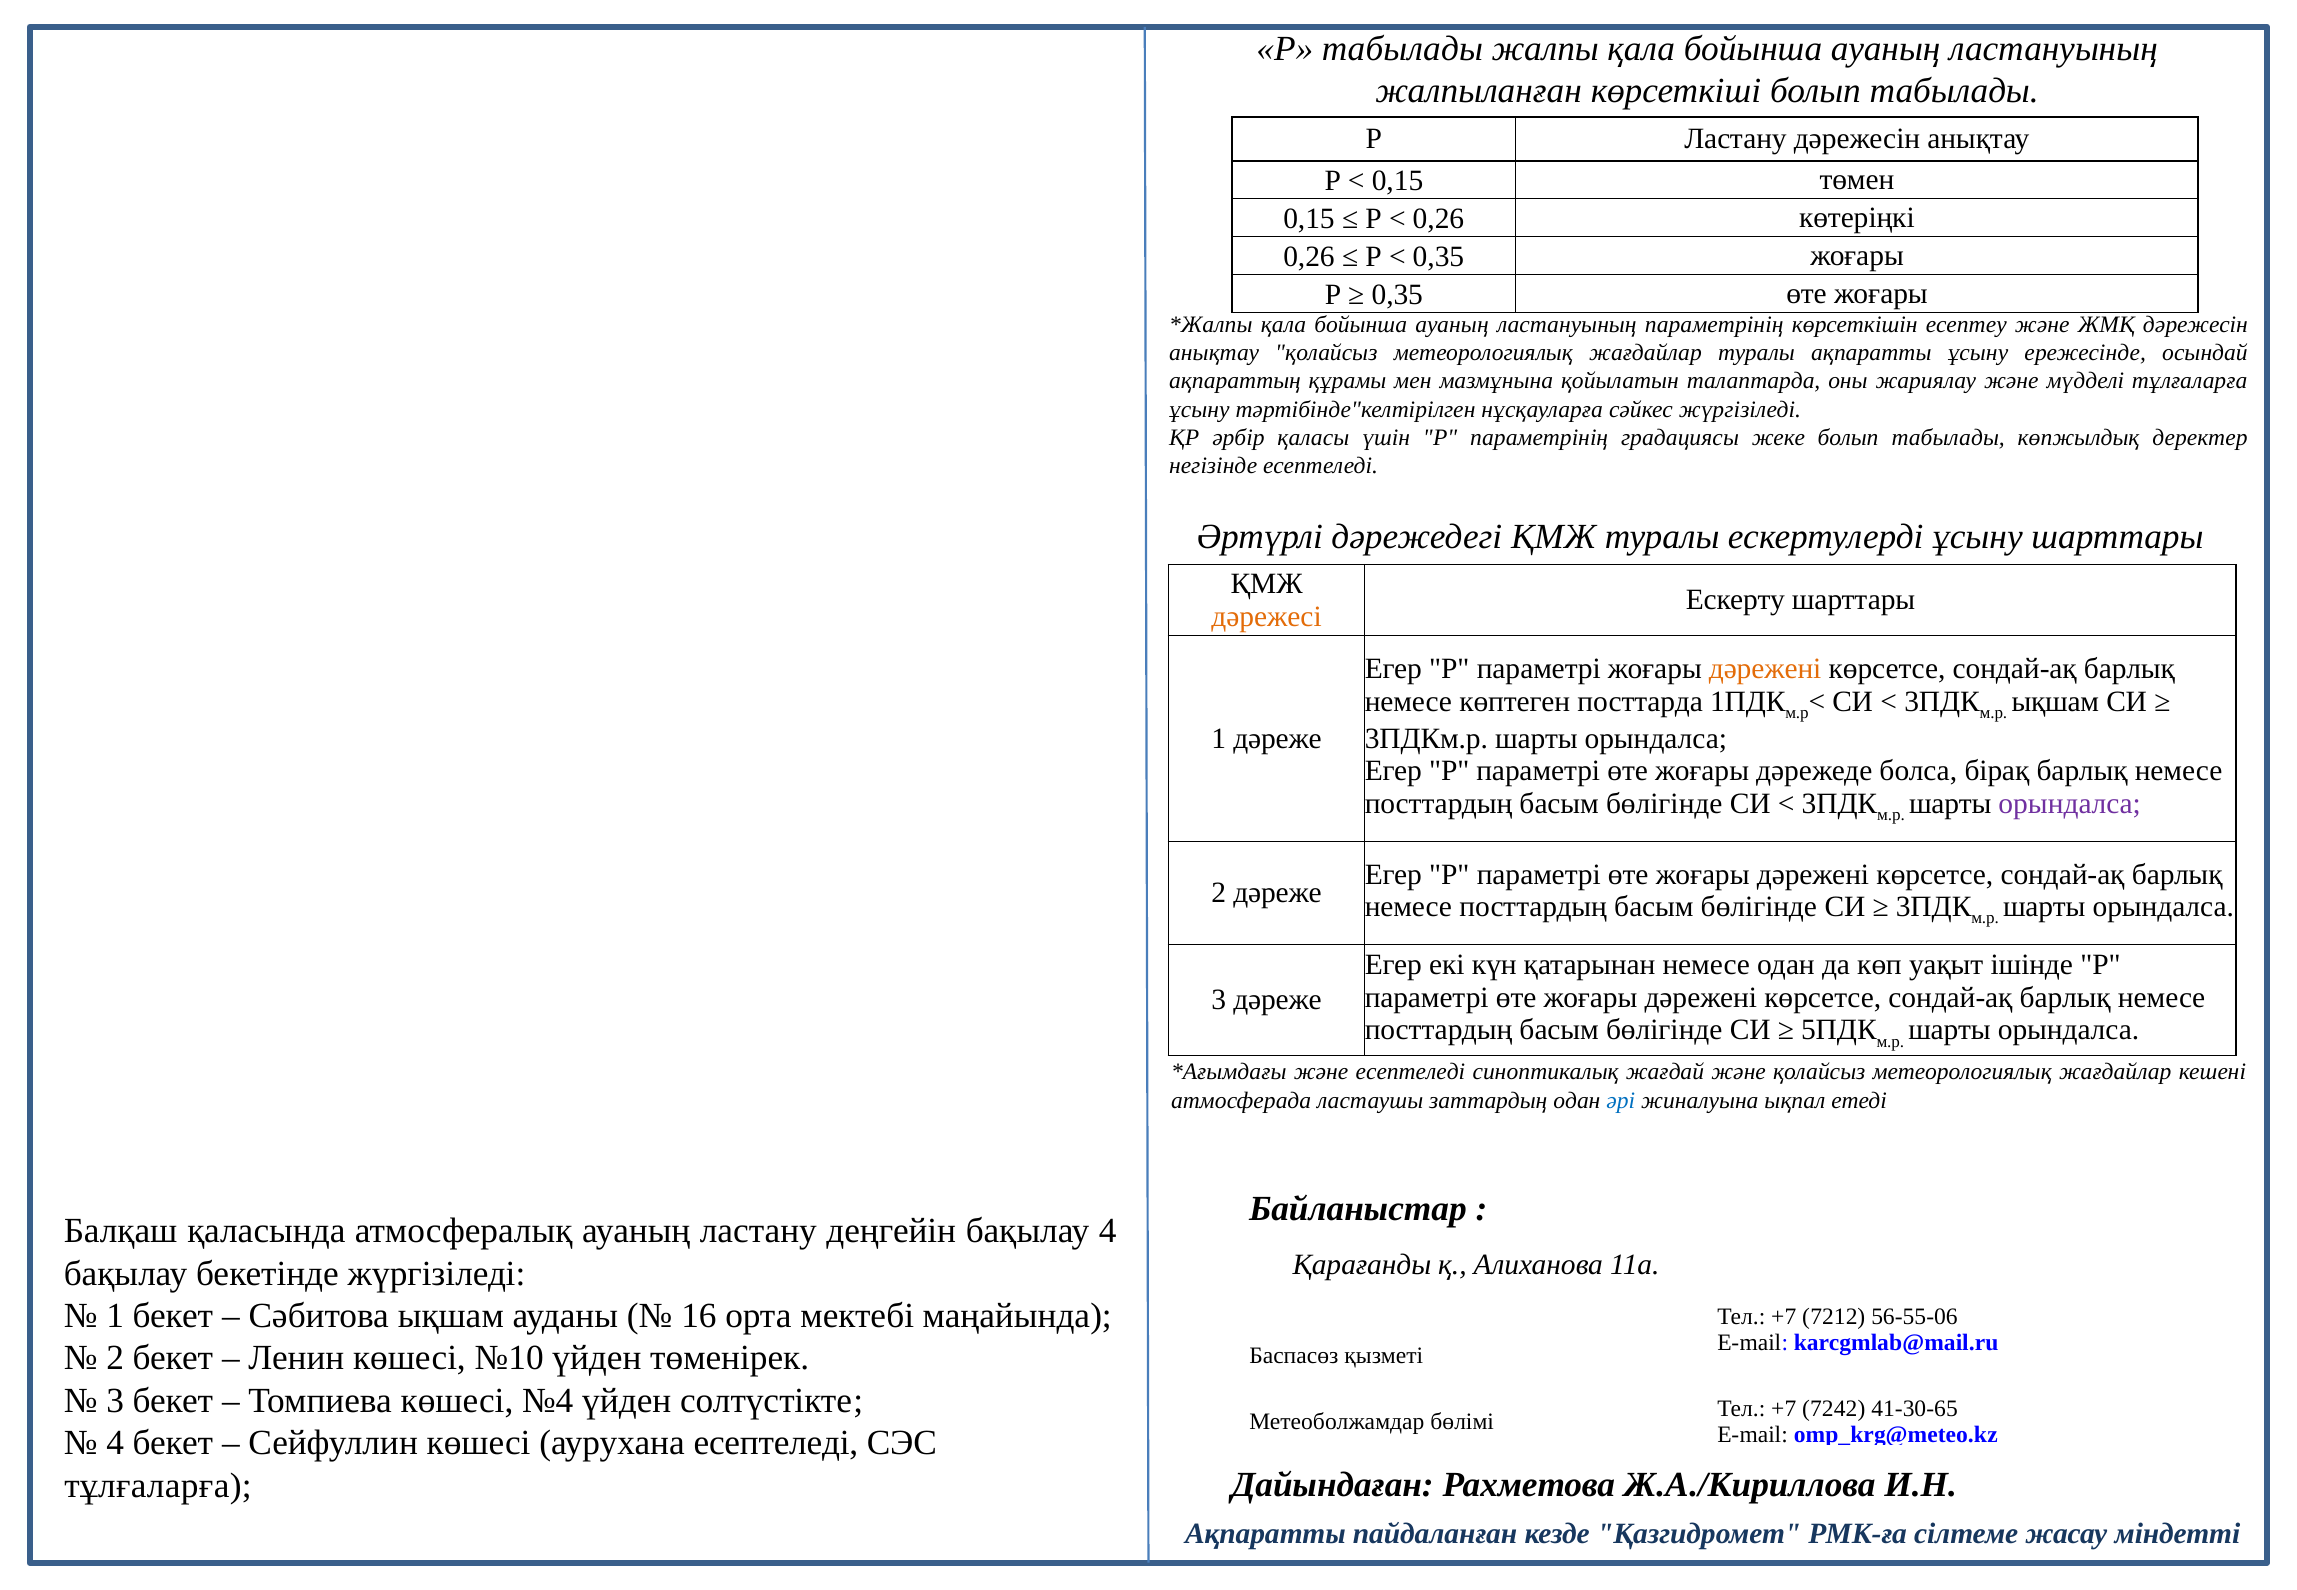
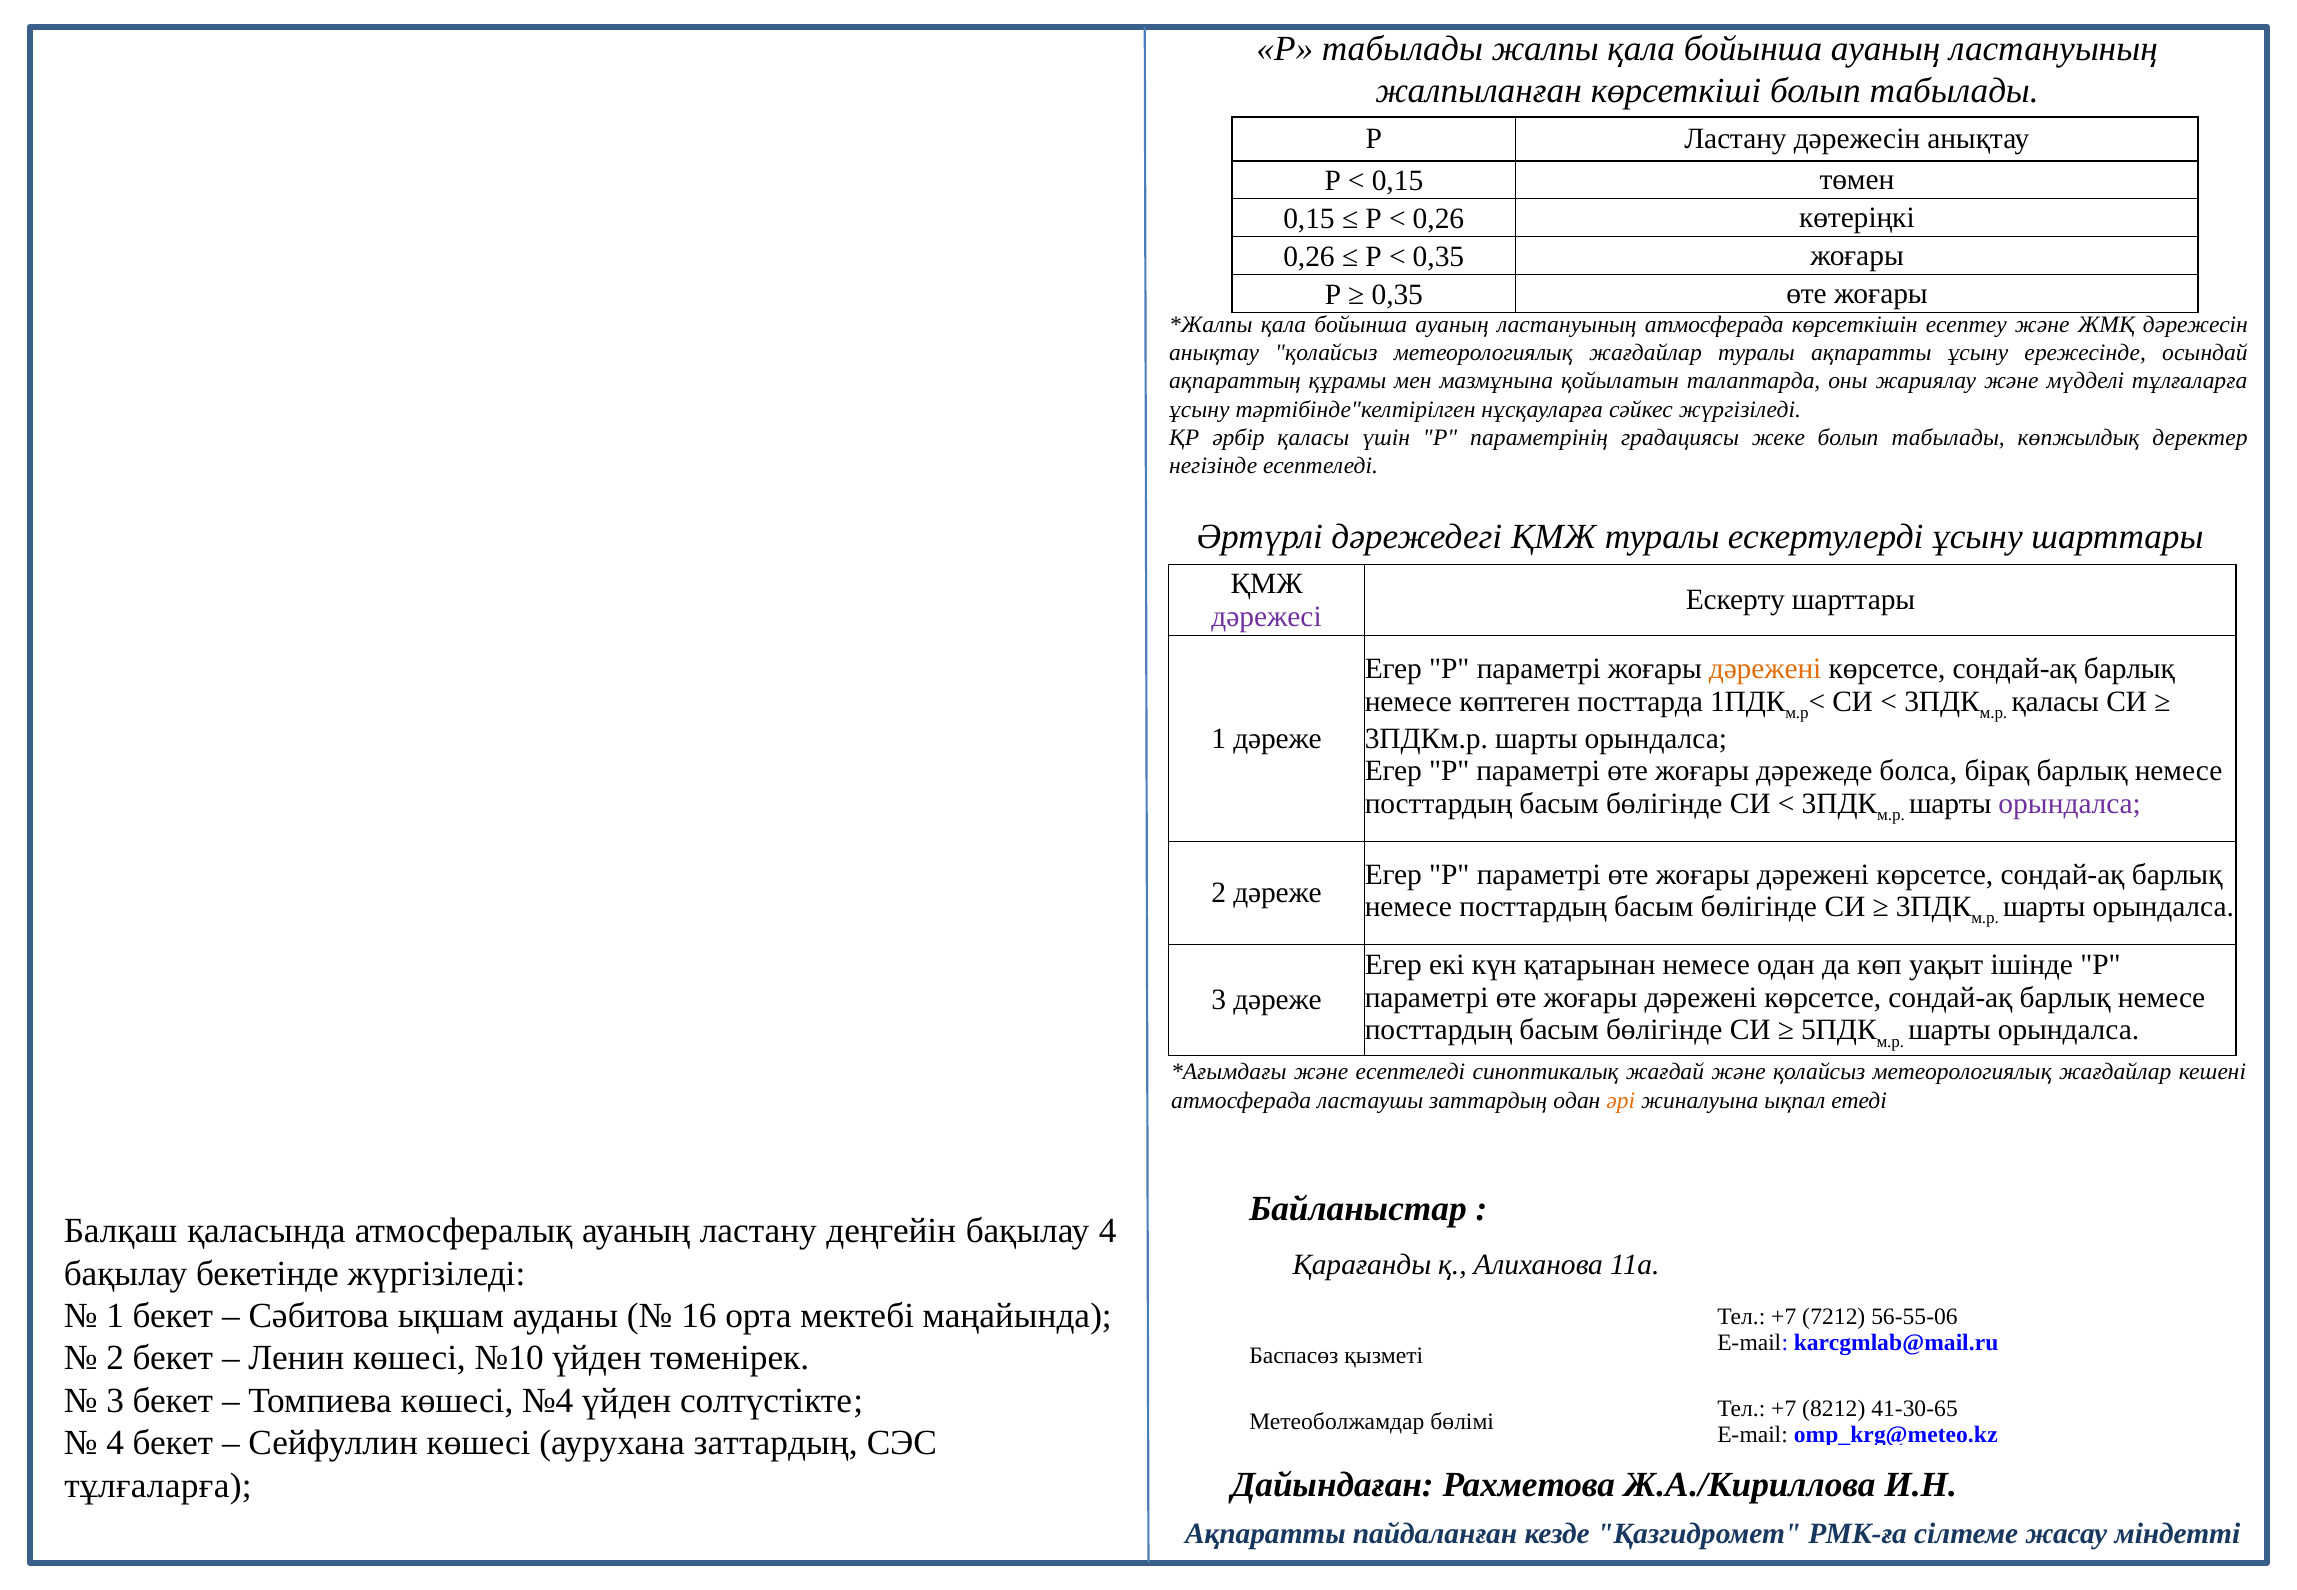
ластануының параметрінің: параметрінің -> атмосферада
дәрежесі colour: orange -> purple
ықшам at (2055, 701): ықшам -> қаласы
әрі colour: blue -> orange
7242: 7242 -> 8212
аурухана есептеледі: есептеледі -> заттардың
